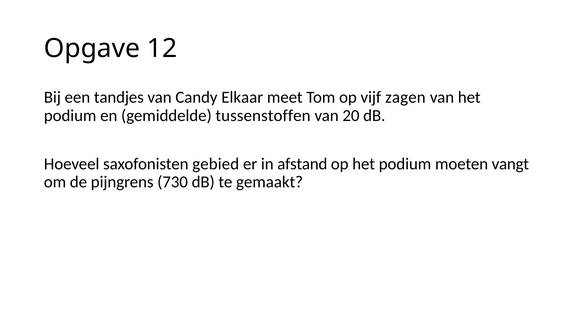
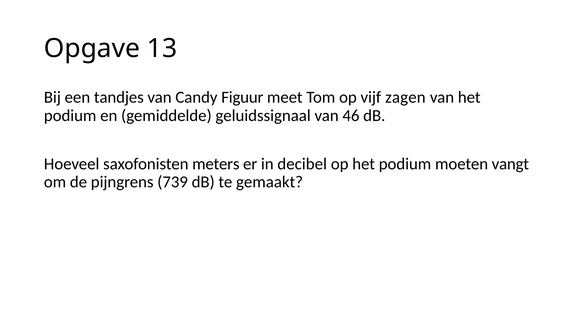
12: 12 -> 13
Elkaar: Elkaar -> Figuur
tussenstoffen: tussenstoffen -> geluidssignaal
20: 20 -> 46
gebied: gebied -> meters
afstand: afstand -> decibel
730: 730 -> 739
